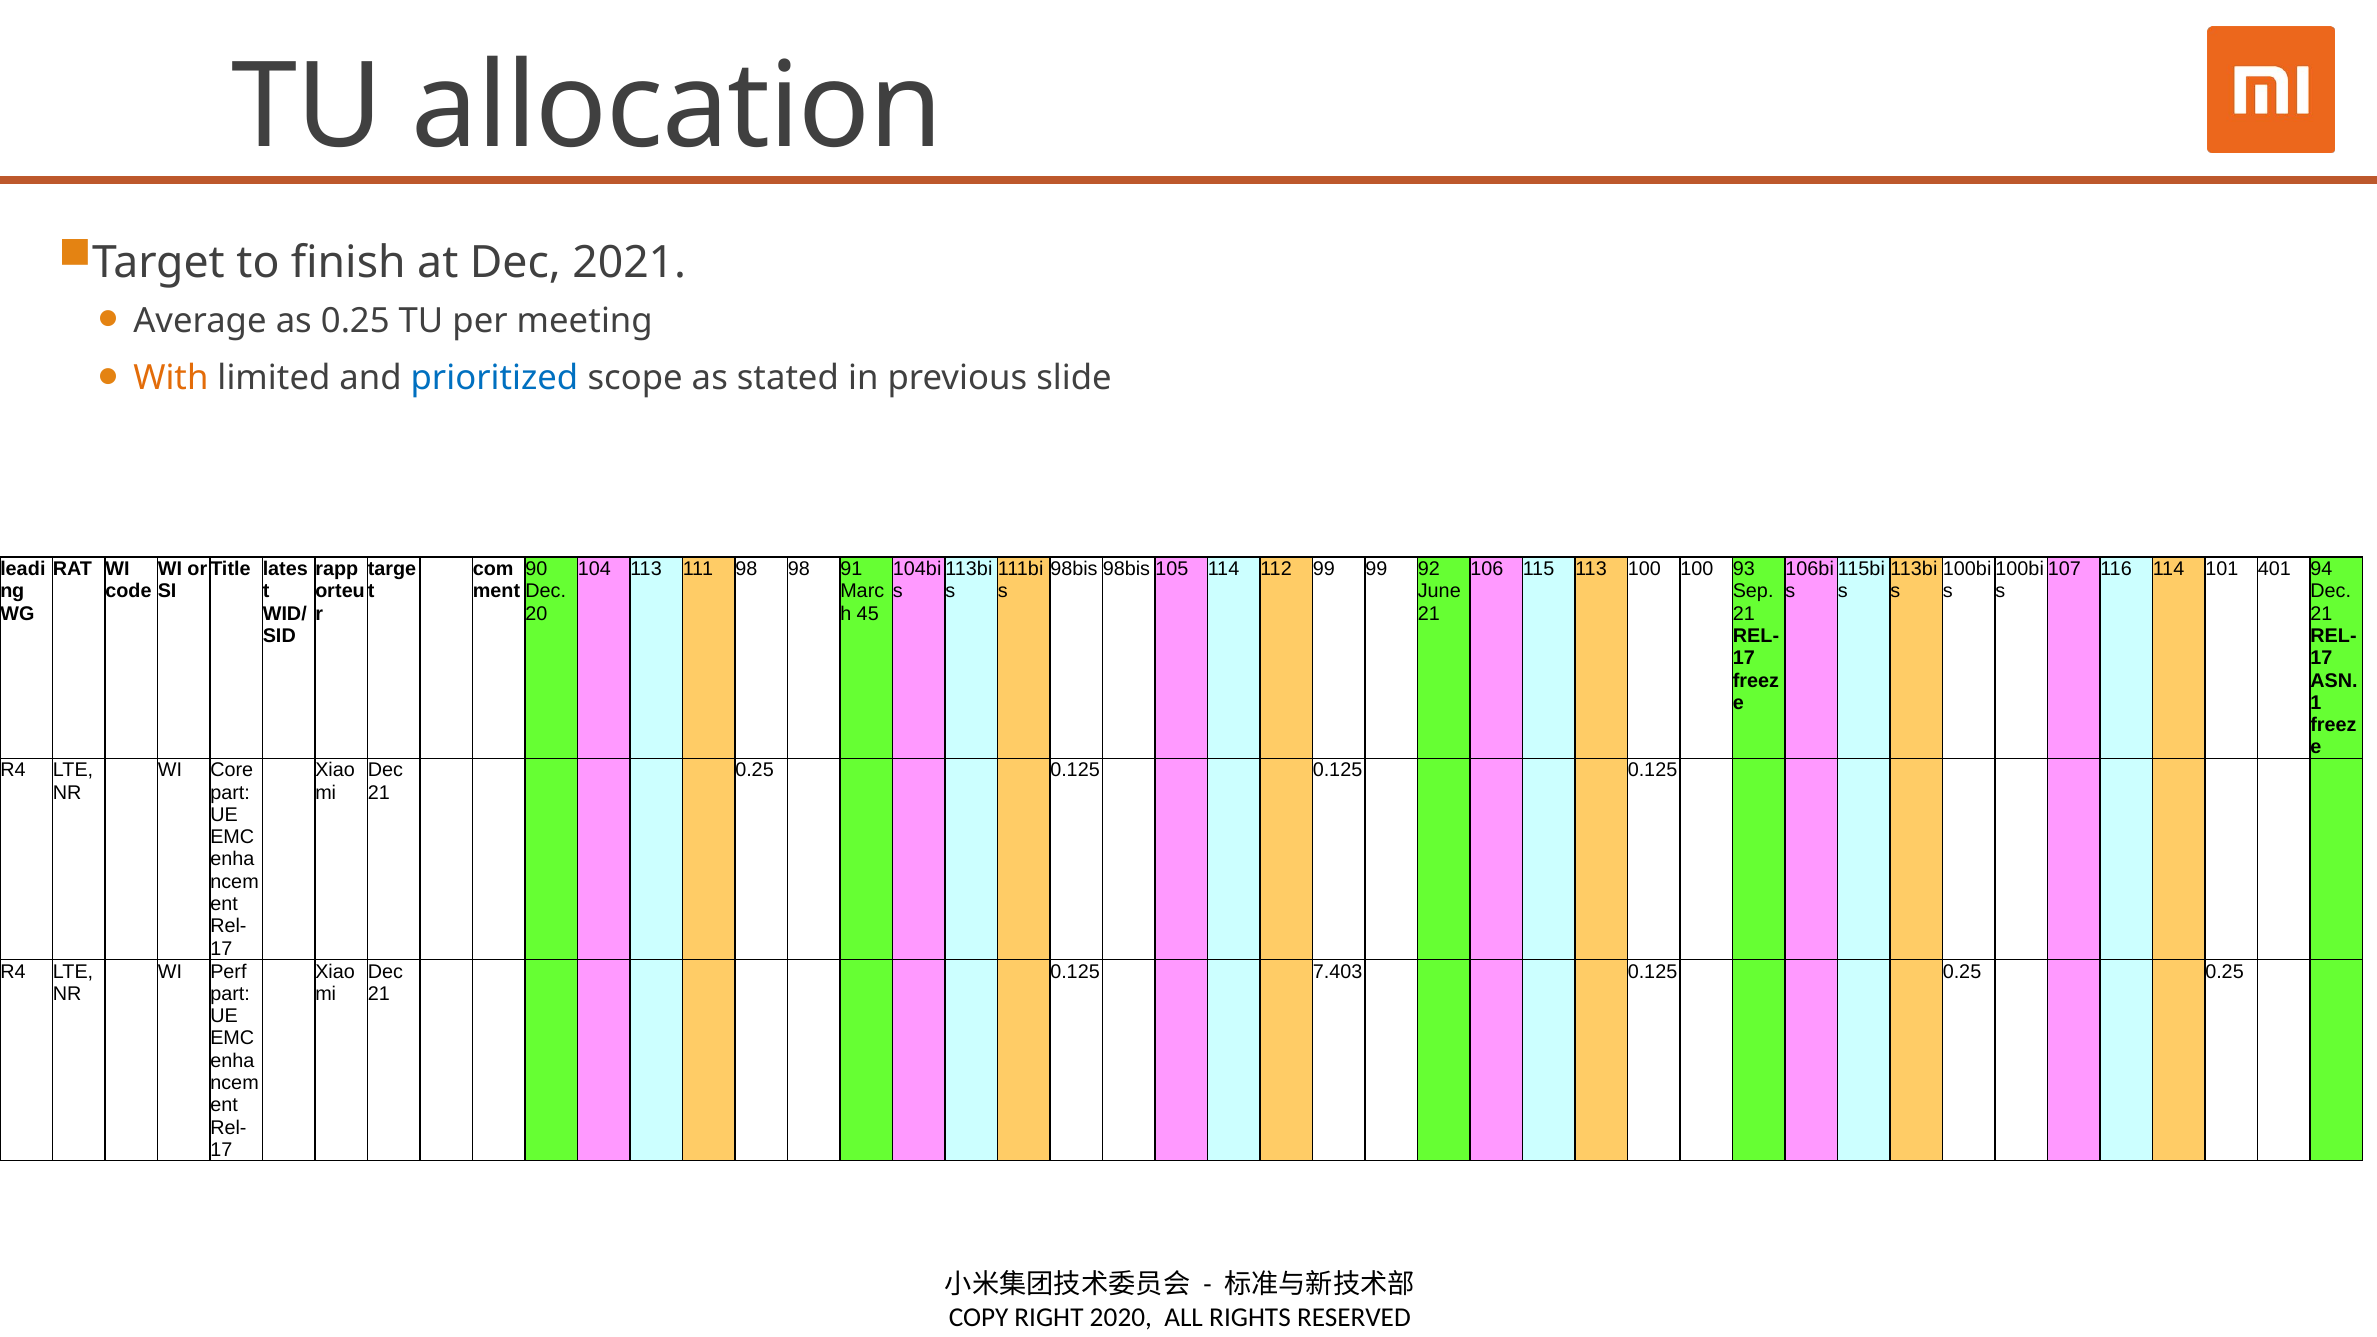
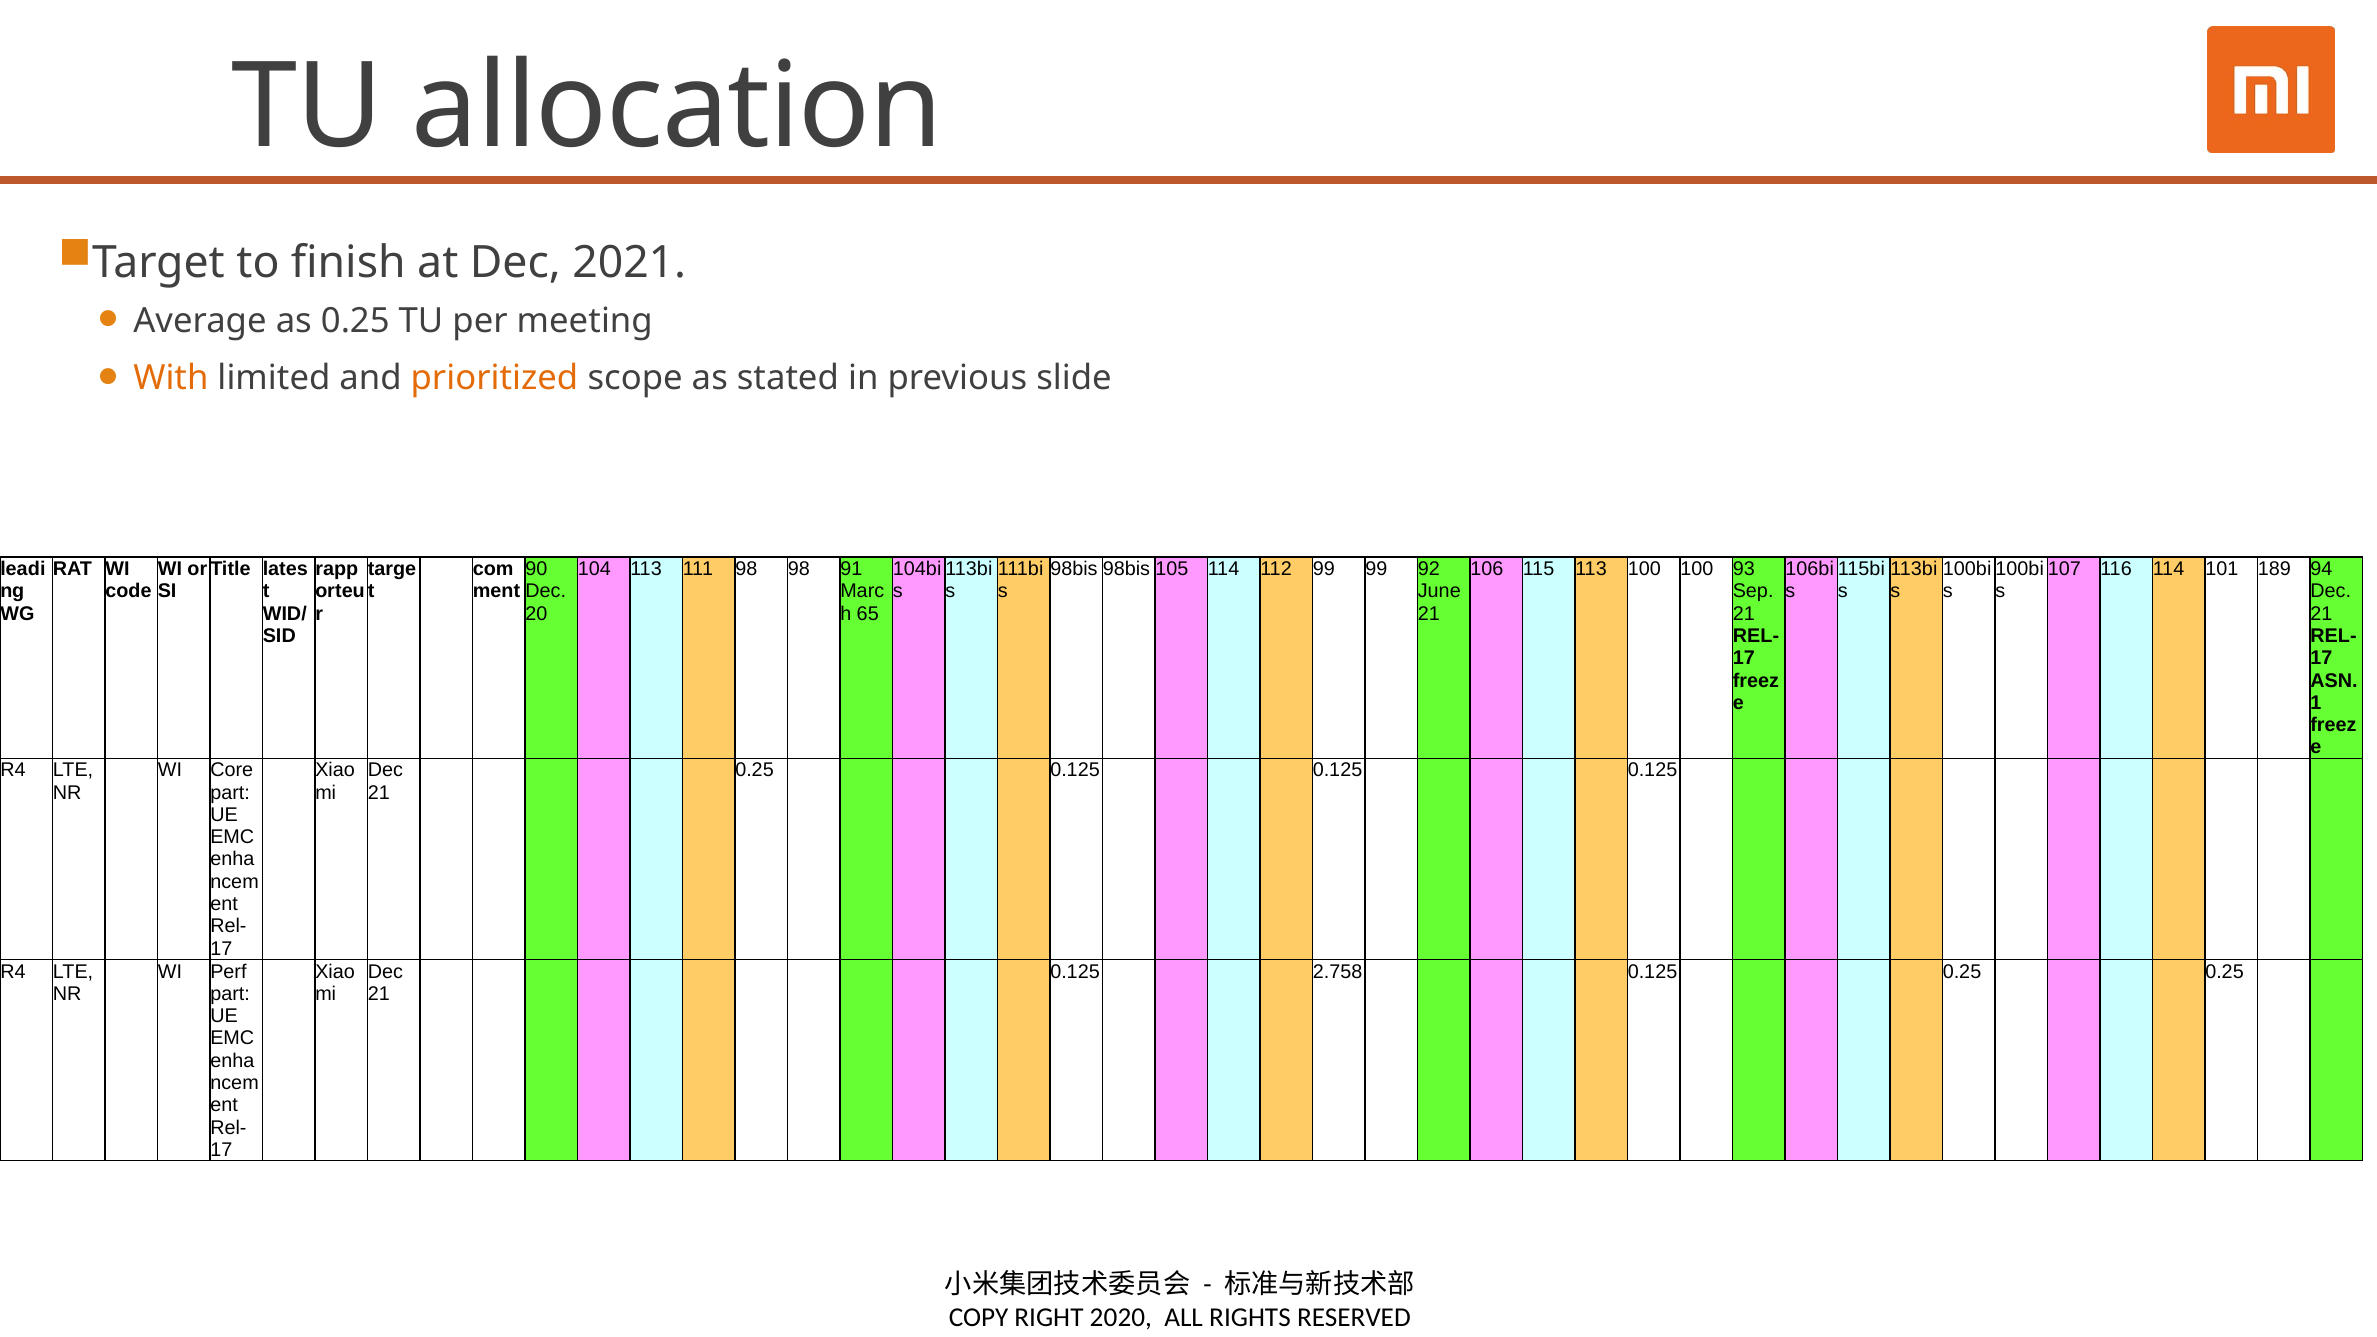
prioritized colour: blue -> orange
401: 401 -> 189
45: 45 -> 65
7.403: 7.403 -> 2.758
